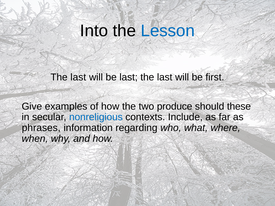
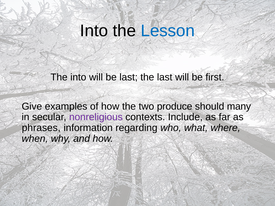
last at (78, 77): last -> into
these: these -> many
nonreligious colour: blue -> purple
